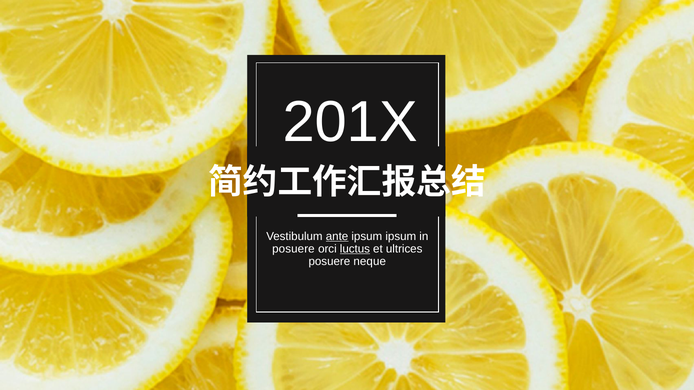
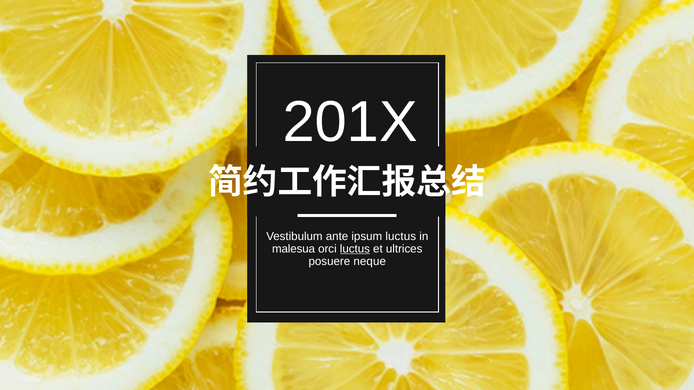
ante underline: present -> none
ipsum ipsum: ipsum -> luctus
posuere at (293, 249): posuere -> malesua
